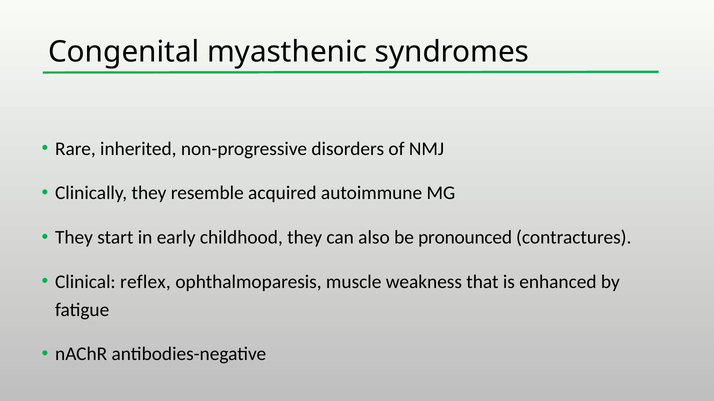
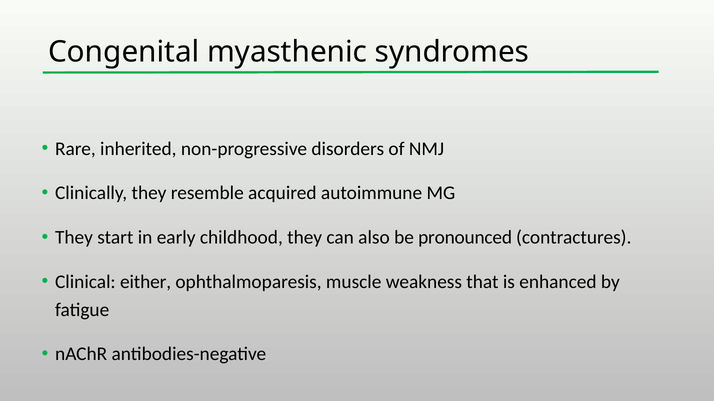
reflex: reflex -> either
